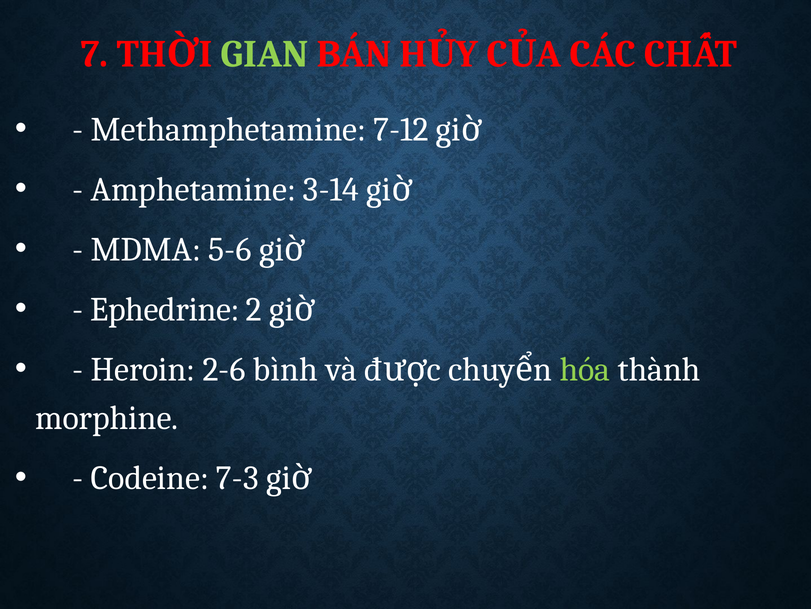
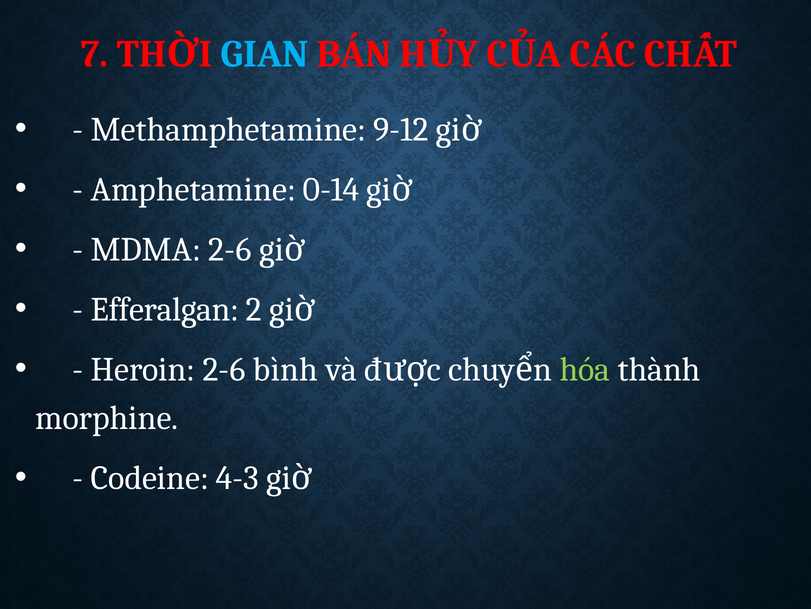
GIAN colour: light green -> light blue
7-12: 7-12 -> 9-12
3-14: 3-14 -> 0-14
MDMA 5-6: 5-6 -> 2-6
Ephedrine: Ephedrine -> Efferalgan
7-3: 7-3 -> 4-3
